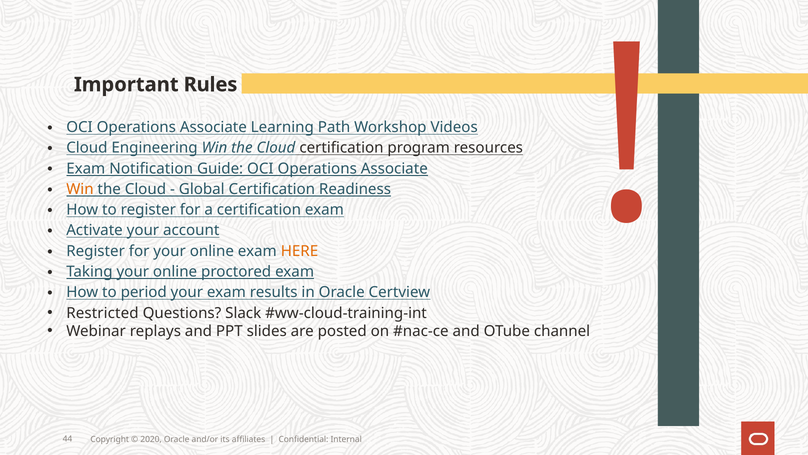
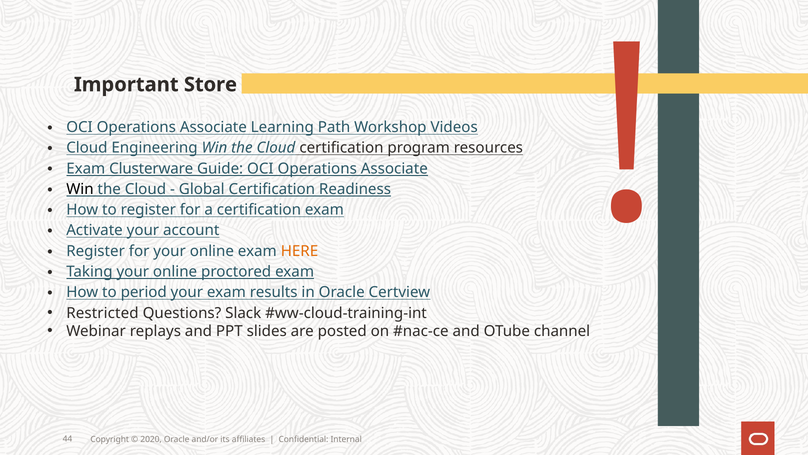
Rules: Rules -> Store
Notification: Notification -> Clusterware
Win at (80, 189) colour: orange -> black
